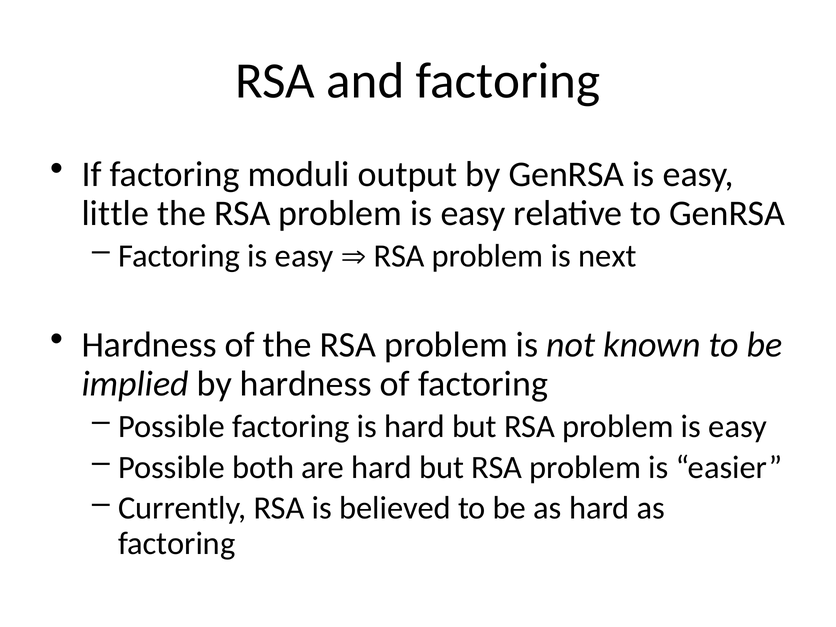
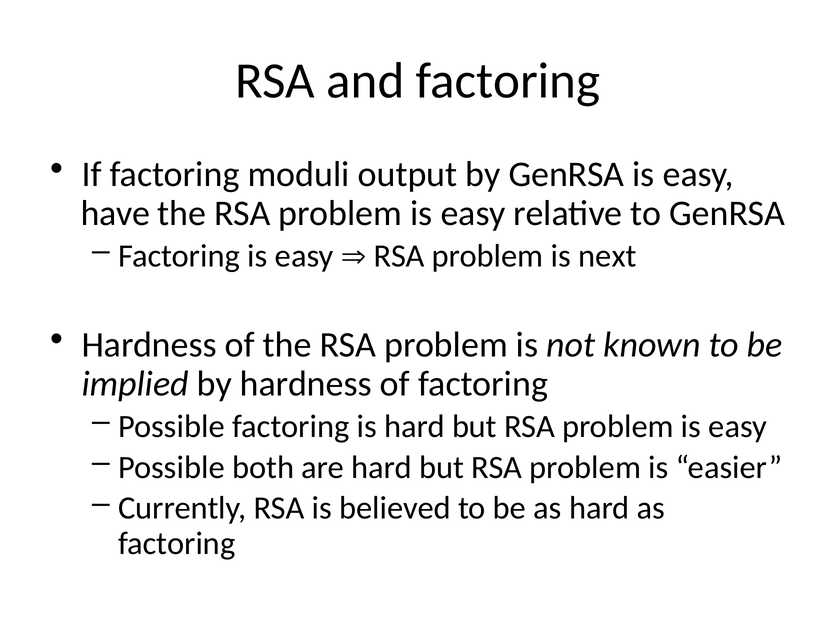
little: little -> have
